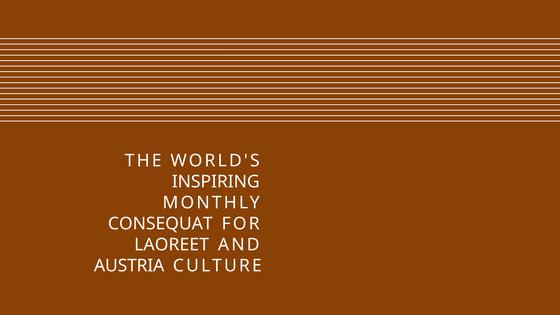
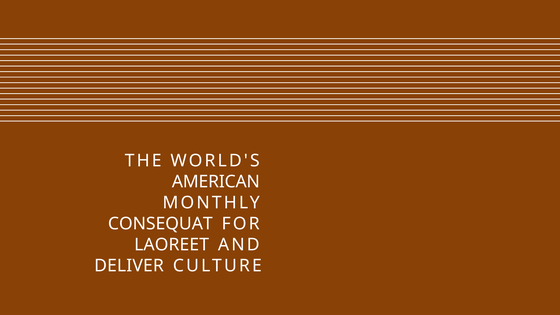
INSPIRING: INSPIRING -> AMERICAN
AUSTRIA: AUSTRIA -> DELIVER
